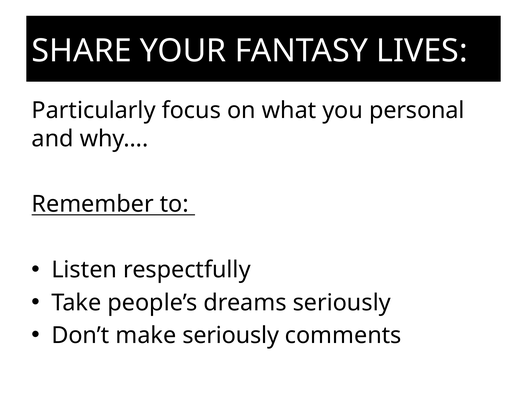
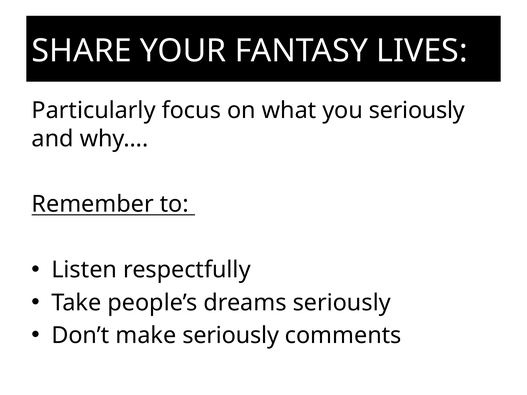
you personal: personal -> seriously
